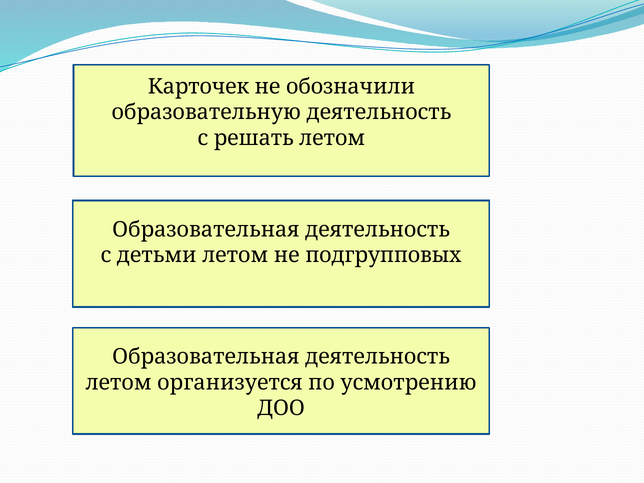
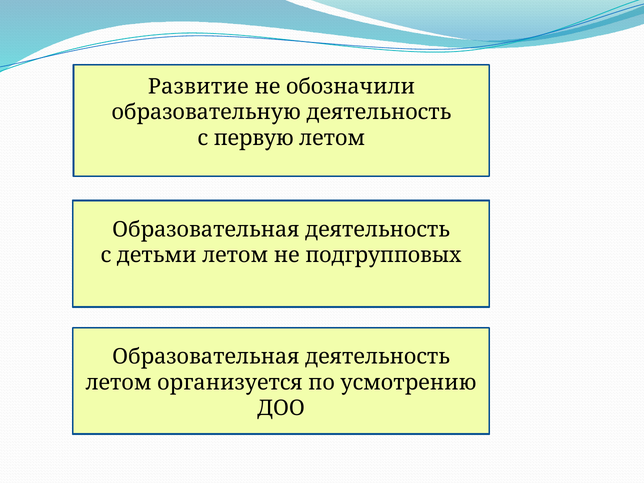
Карточек: Карточек -> Развитие
решать: решать -> первую
